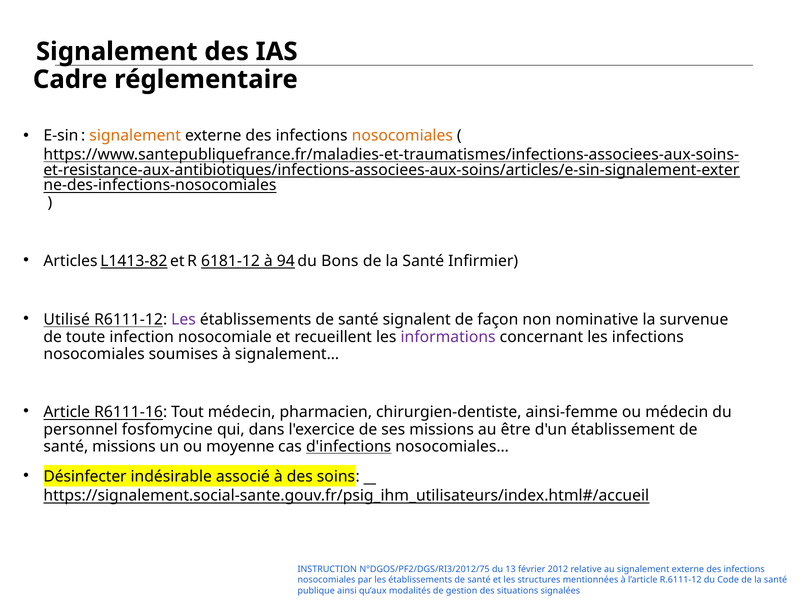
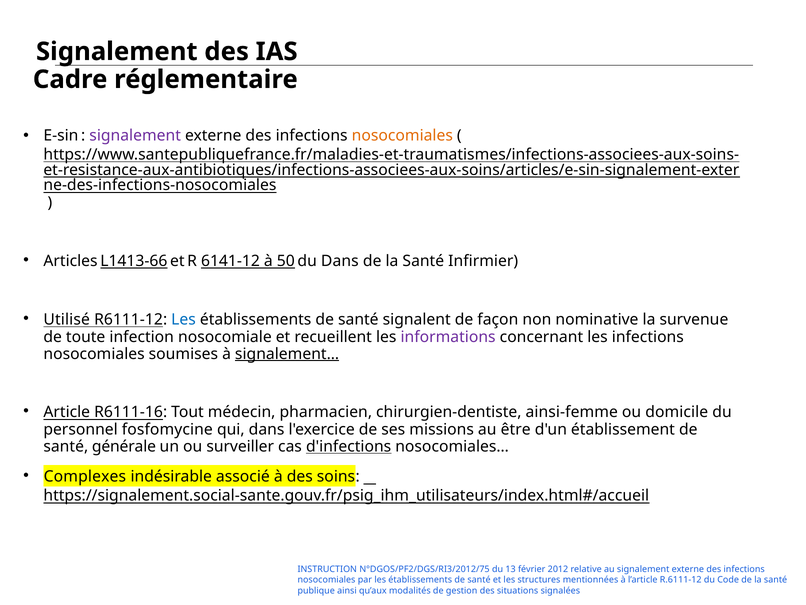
signalement at (135, 136) colour: orange -> purple
L1413-82: L1413-82 -> L1413-66
6181-12: 6181-12 -> 6141-12
94: 94 -> 50
du Bons: Bons -> Dans
Les at (184, 319) colour: purple -> blue
signalement… underline: none -> present
ou médecin: médecin -> domicile
santé missions: missions -> générale
moyenne: moyenne -> surveiller
Désinfecter: Désinfecter -> Complexes
